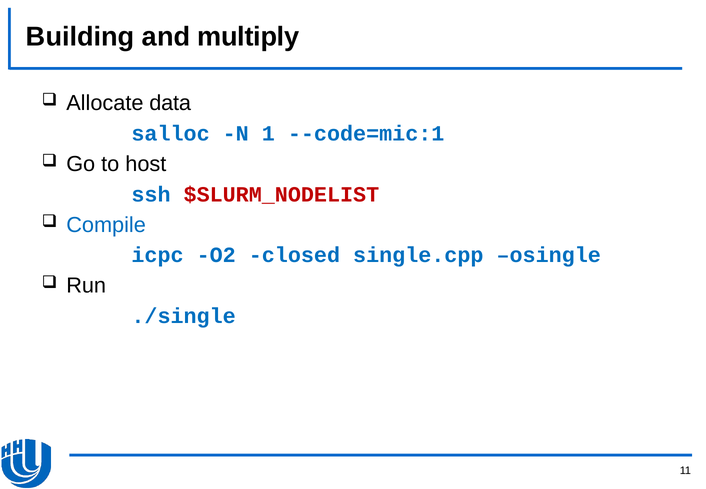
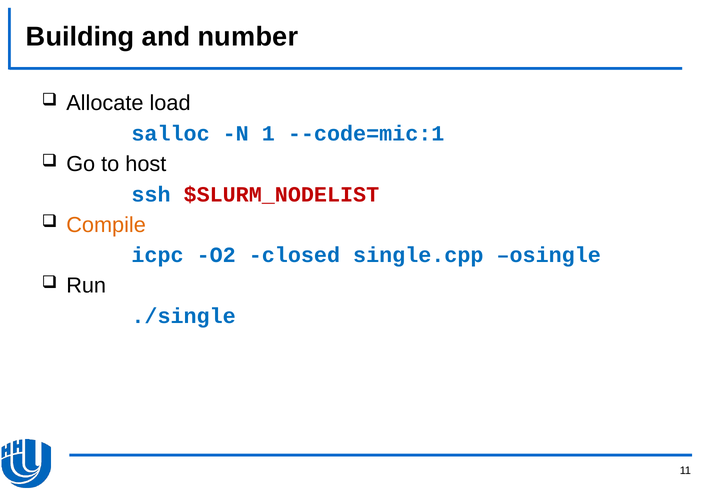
multiply: multiply -> number
data: data -> load
Compile colour: blue -> orange
